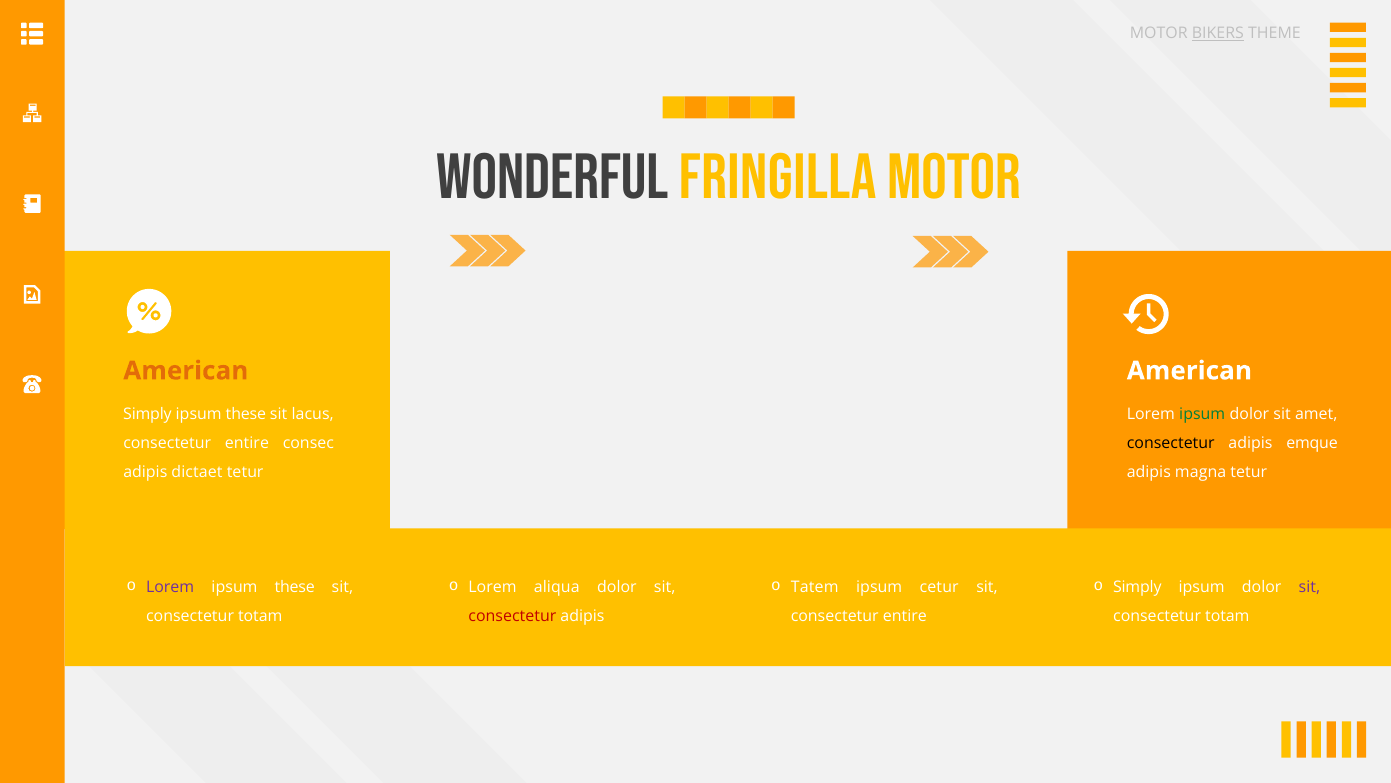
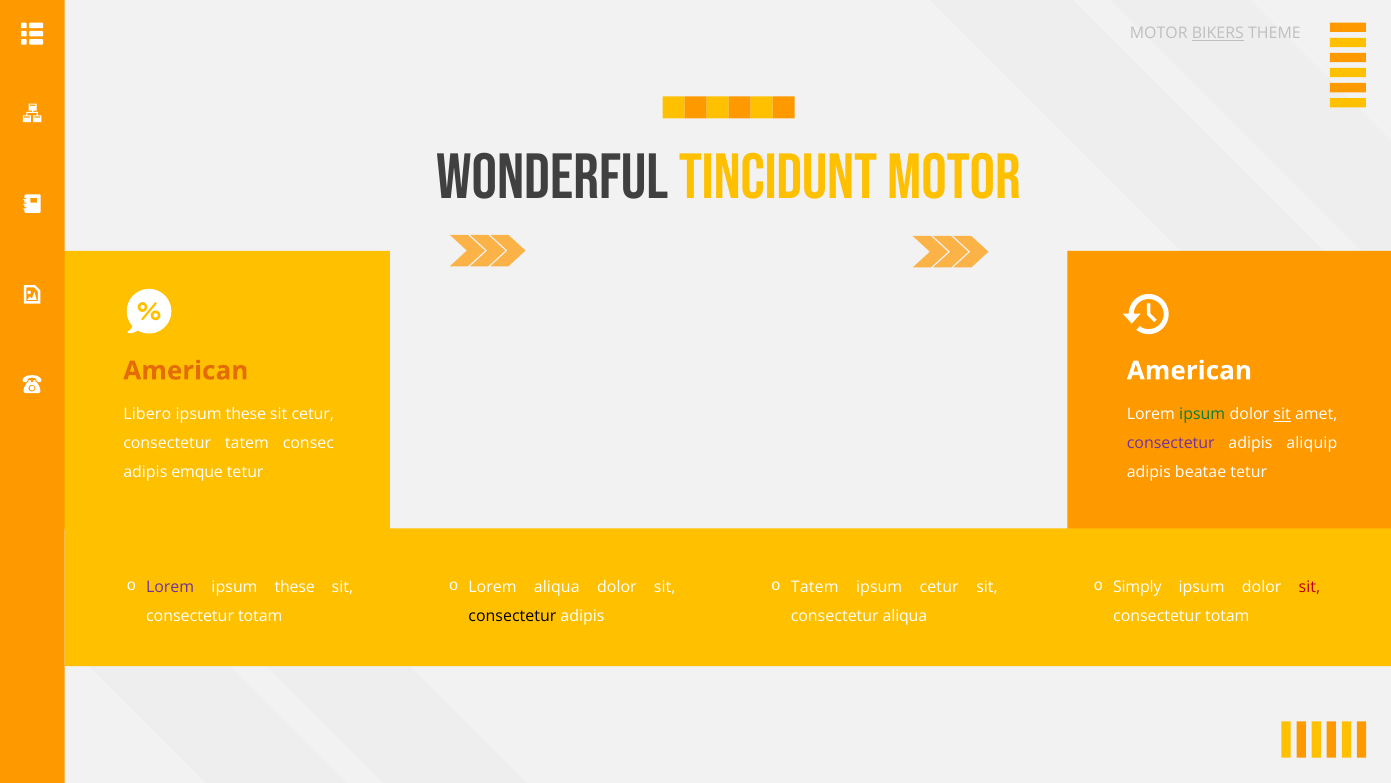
FRINGILLA: FRINGILLA -> TINCIDUNT
Simply at (147, 414): Simply -> Libero
sit lacus: lacus -> cetur
sit at (1282, 414) underline: none -> present
entire at (247, 443): entire -> tatem
consectetur at (1171, 443) colour: black -> purple
emque: emque -> aliquip
dictaet: dictaet -> emque
magna: magna -> beatae
sit at (1309, 587) colour: purple -> red
entire at (905, 616): entire -> aliqua
consectetur at (512, 616) colour: red -> black
